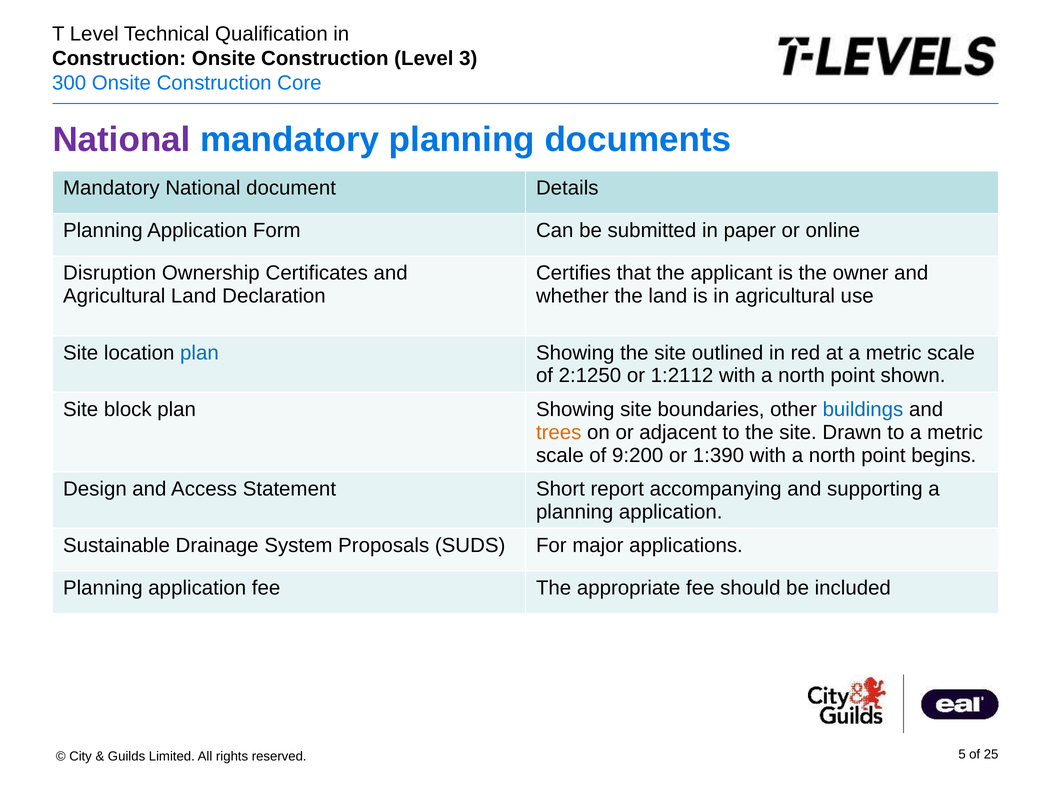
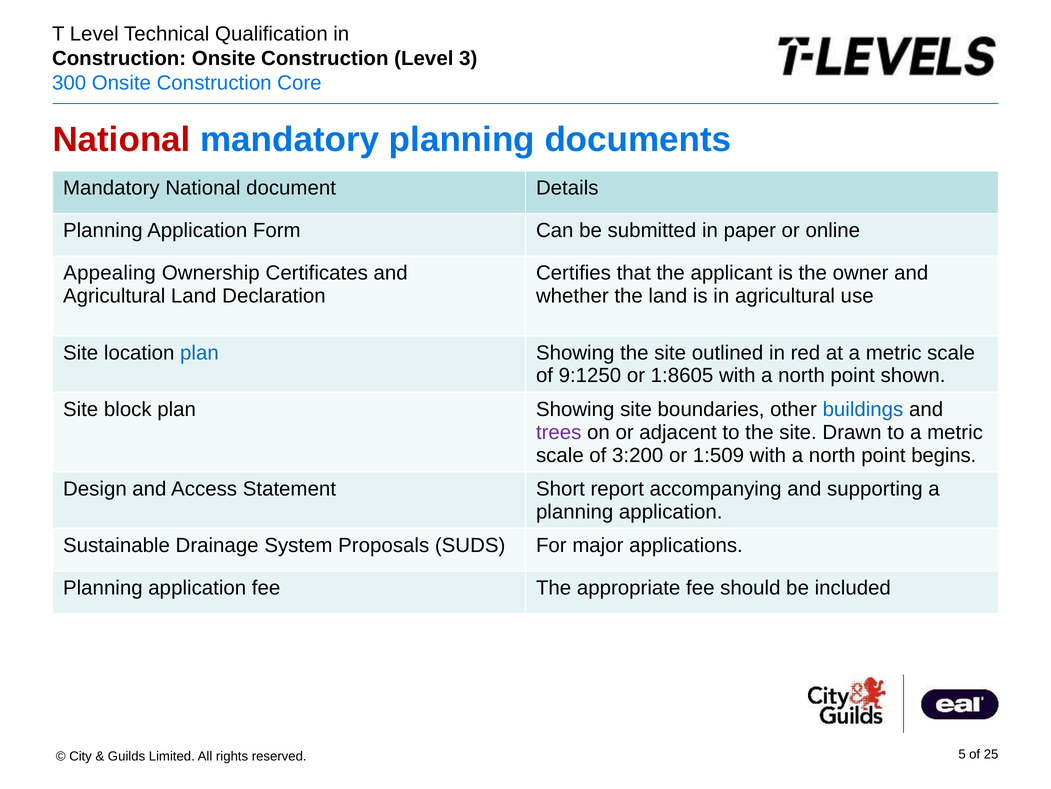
National at (122, 139) colour: purple -> red
Disruption: Disruption -> Appealing
2:1250: 2:1250 -> 9:1250
1:2112: 1:2112 -> 1:8605
trees colour: orange -> purple
9:200: 9:200 -> 3:200
1:390: 1:390 -> 1:509
